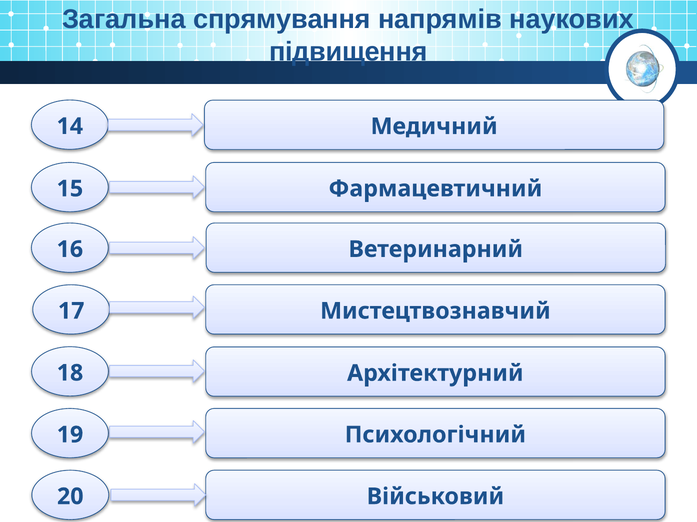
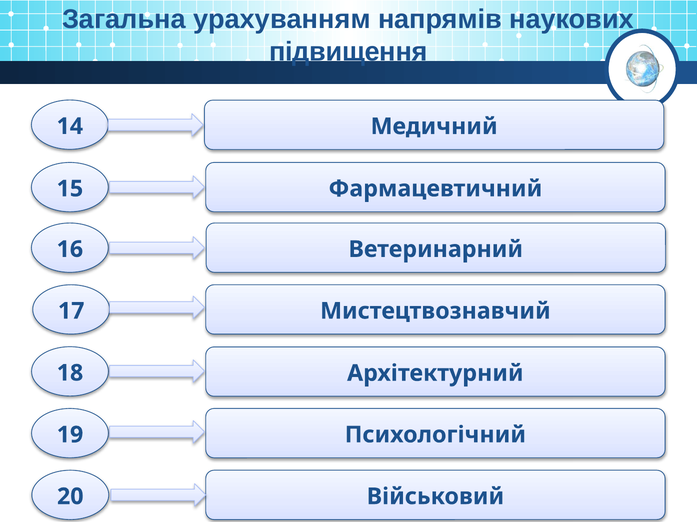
спрямування: спрямування -> урахуванням
